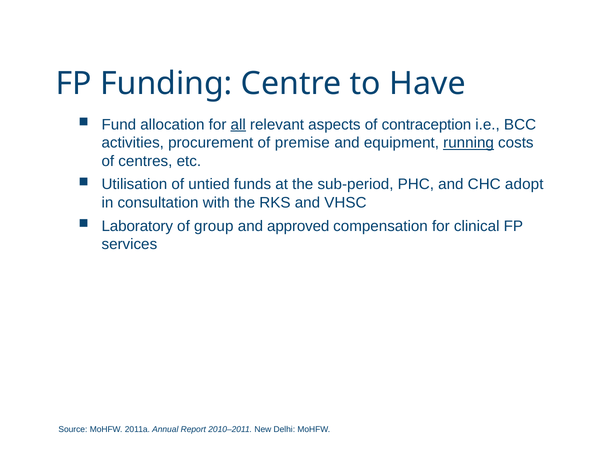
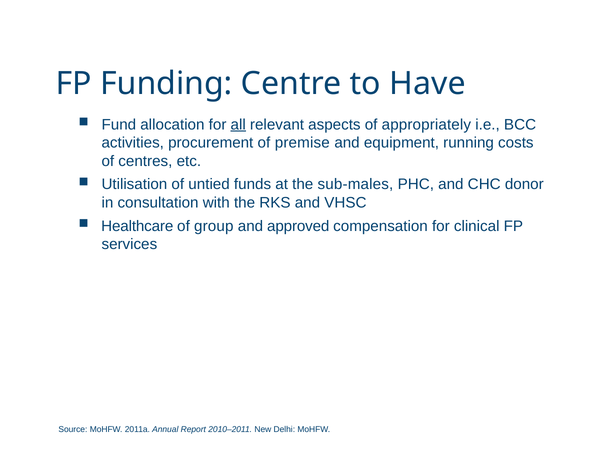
contraception: contraception -> appropriately
running underline: present -> none
sub-period: sub-period -> sub-males
adopt: adopt -> donor
Laboratory: Laboratory -> Healthcare
